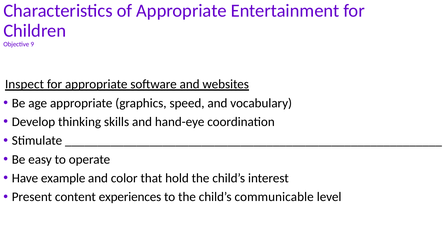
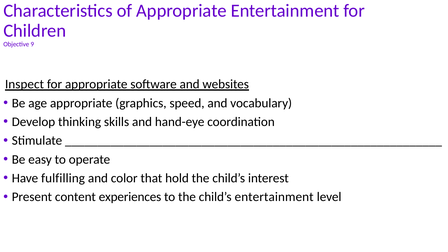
example: example -> fulfilling
child’s communicable: communicable -> entertainment
